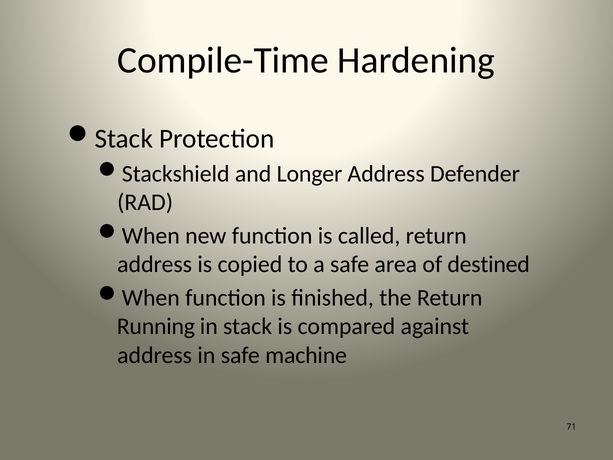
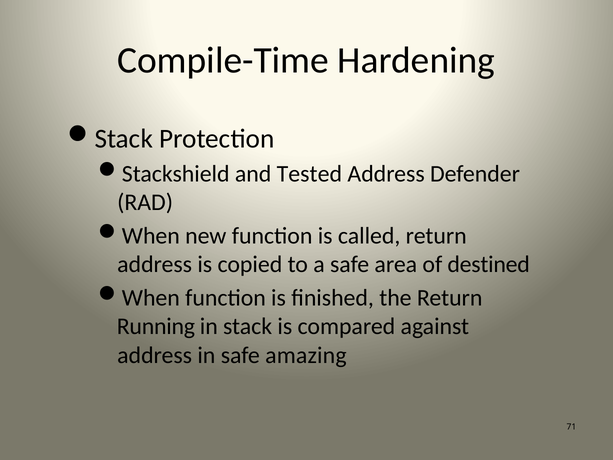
Longer: Longer -> Tested
machine: machine -> amazing
